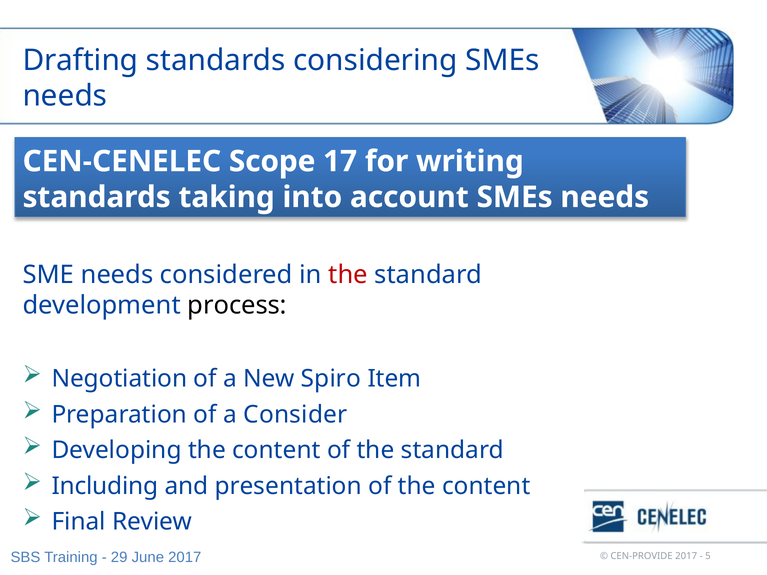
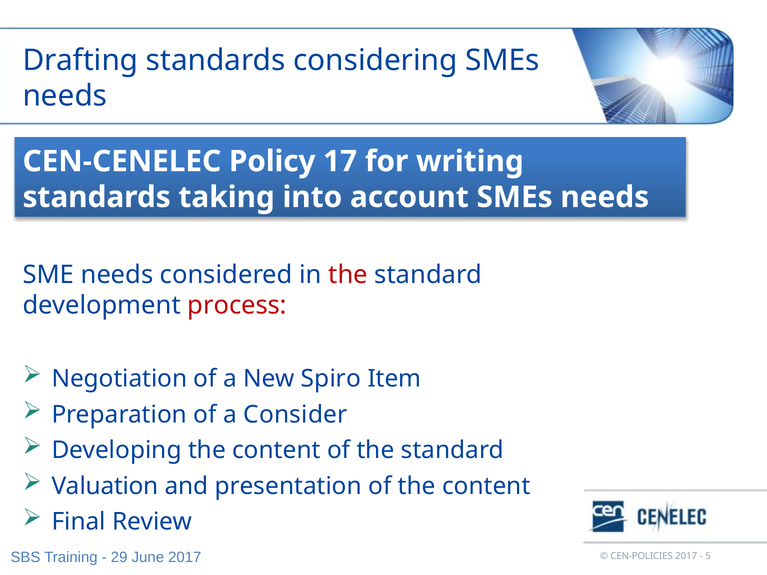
Scope: Scope -> Policy
process colour: black -> red
Including: Including -> Valuation
CEN-PROVIDE: CEN-PROVIDE -> CEN-POLICIES
